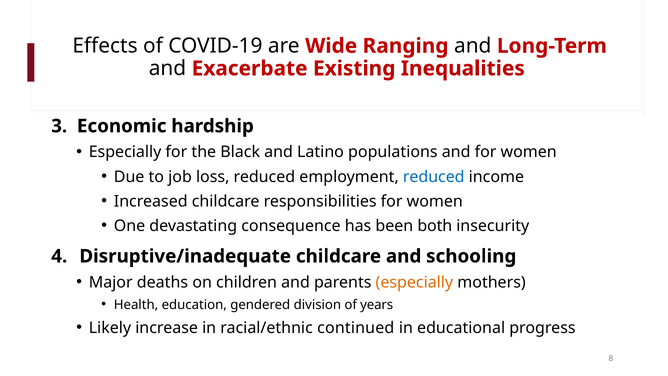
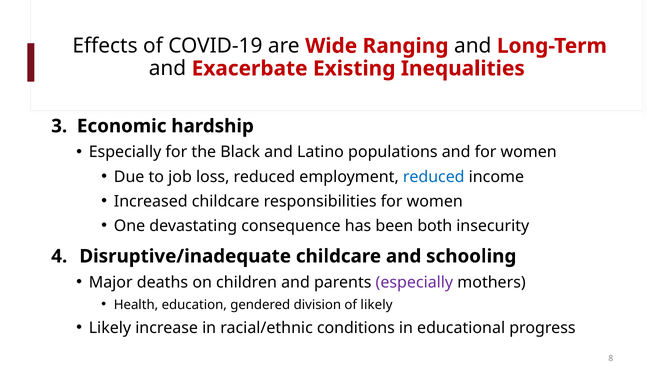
especially at (414, 282) colour: orange -> purple
of years: years -> likely
continued: continued -> conditions
